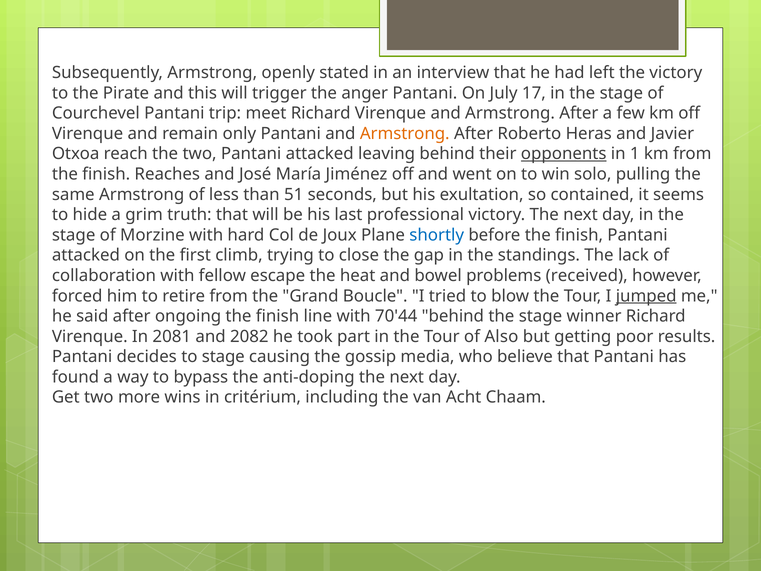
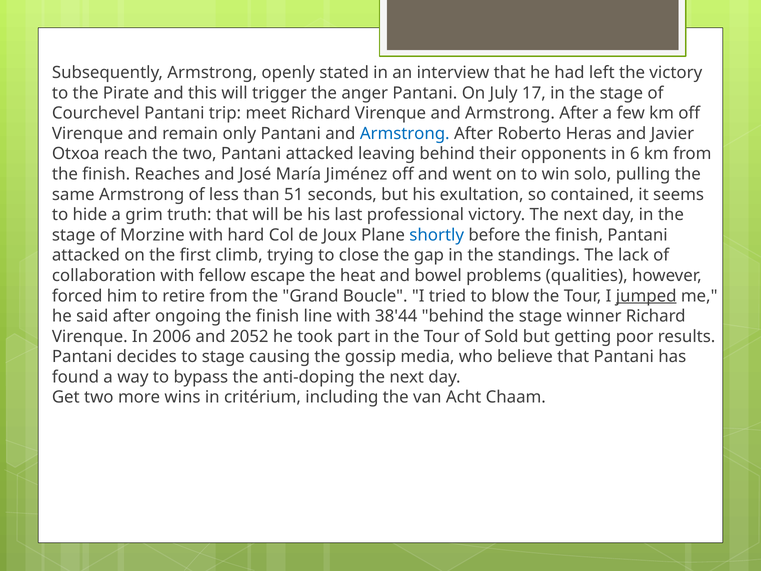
Armstrong at (405, 134) colour: orange -> blue
opponents underline: present -> none
1: 1 -> 6
received: received -> qualities
70'44: 70'44 -> 38'44
2081: 2081 -> 2006
2082: 2082 -> 2052
Also: Also -> Sold
